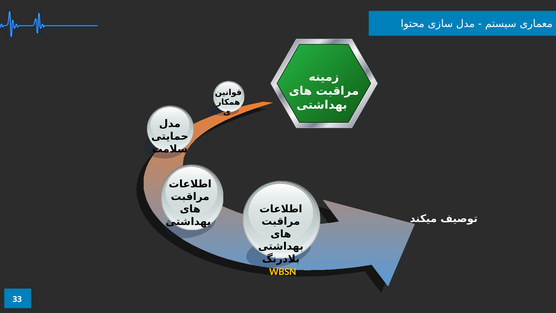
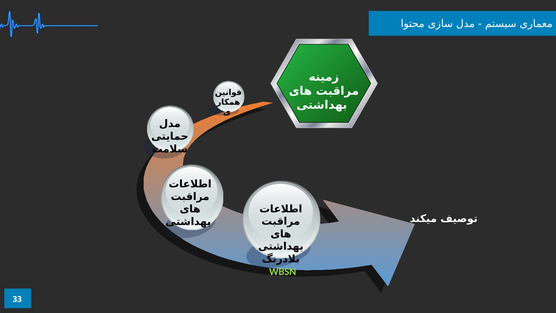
WBSN colour: yellow -> light green
